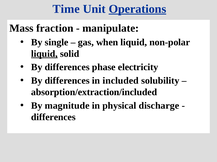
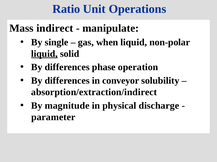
Time: Time -> Ratio
Operations underline: present -> none
fraction: fraction -> indirect
electricity: electricity -> operation
included: included -> conveyor
absorption/extraction/included: absorption/extraction/included -> absorption/extraction/indirect
differences at (53, 118): differences -> parameter
